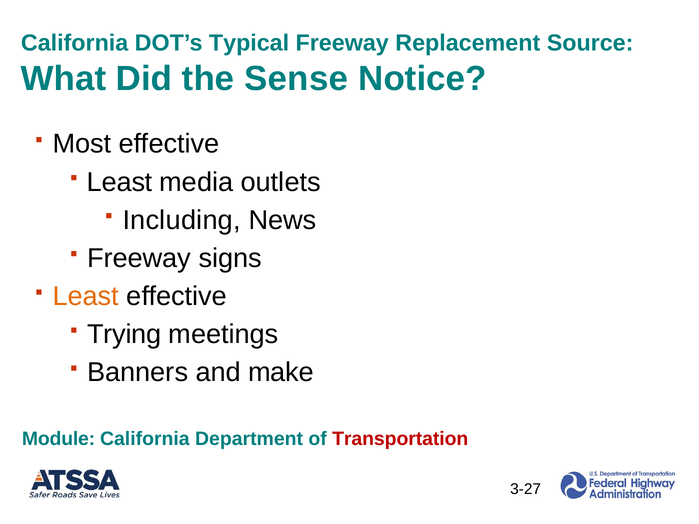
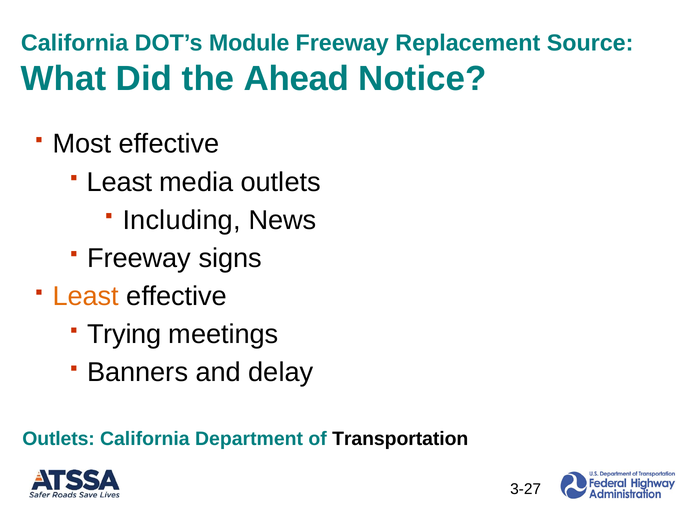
Typical: Typical -> Module
Sense: Sense -> Ahead
make: make -> delay
Module at (59, 439): Module -> Outlets
Transportation colour: red -> black
